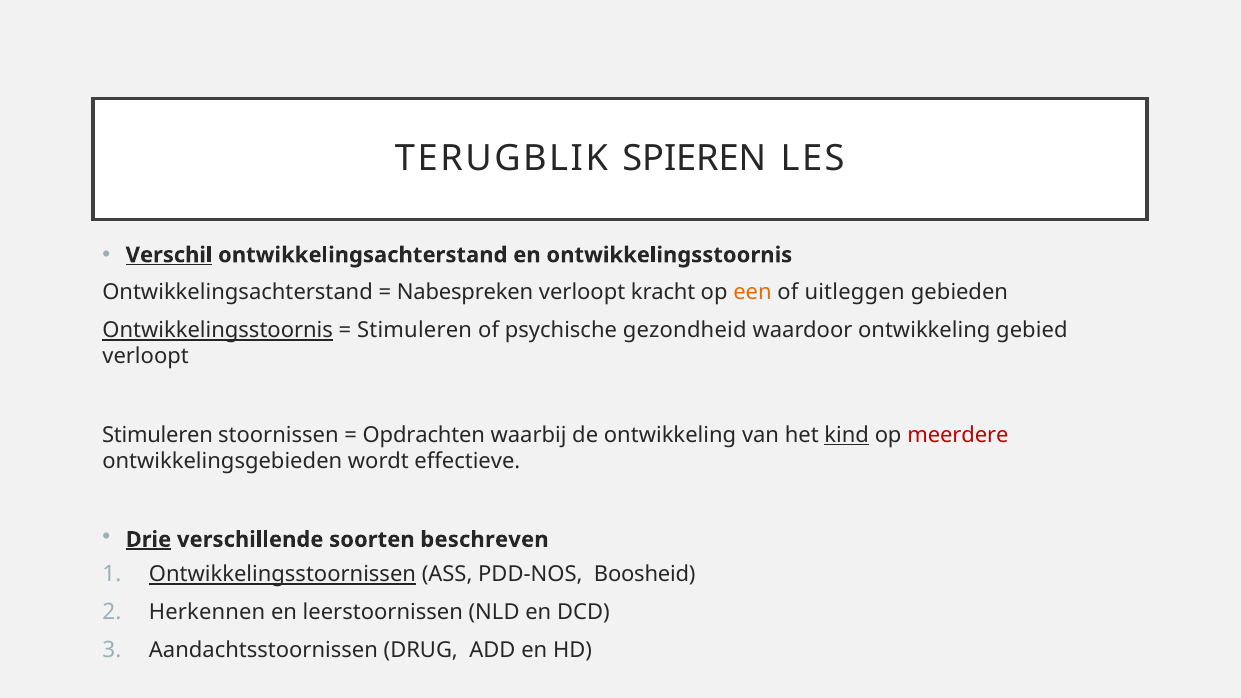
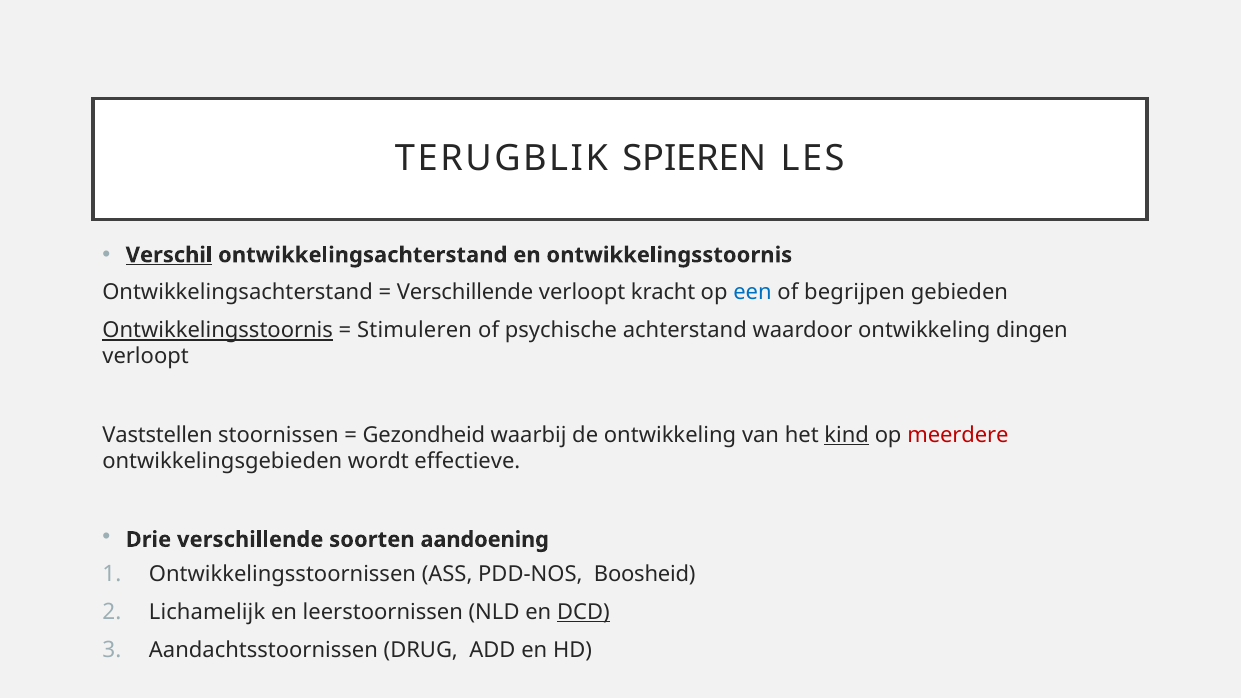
Nabespreken at (465, 293): Nabespreken -> Verschillende
een colour: orange -> blue
uitleggen: uitleggen -> begrijpen
gezondheid: gezondheid -> achterstand
gebied: gebied -> dingen
Stimuleren at (158, 435): Stimuleren -> Vaststellen
Opdrachten: Opdrachten -> Gezondheid
Drie underline: present -> none
beschreven: beschreven -> aandoening
Ontwikkelingsstoornissen underline: present -> none
Herkennen: Herkennen -> Lichamelijk
DCD underline: none -> present
